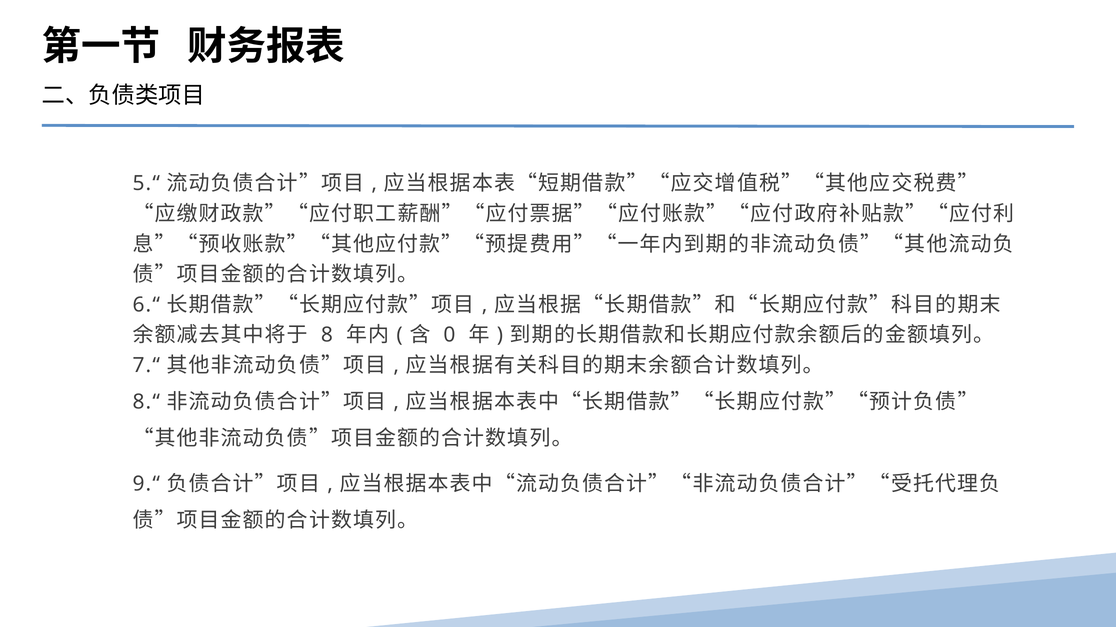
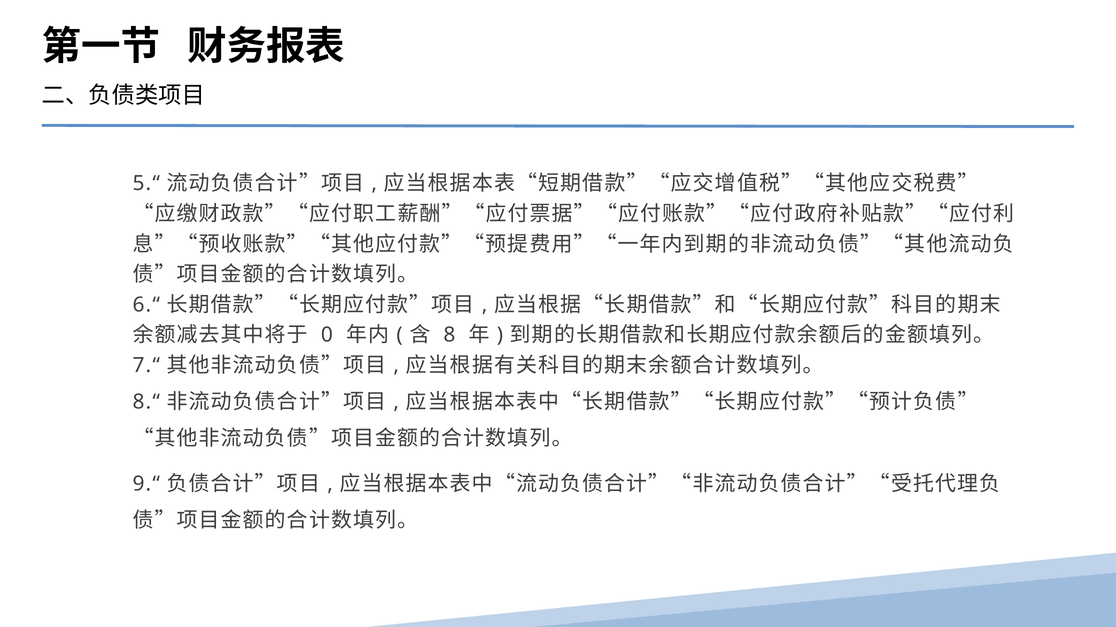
8: 8 -> 0
0: 0 -> 8
